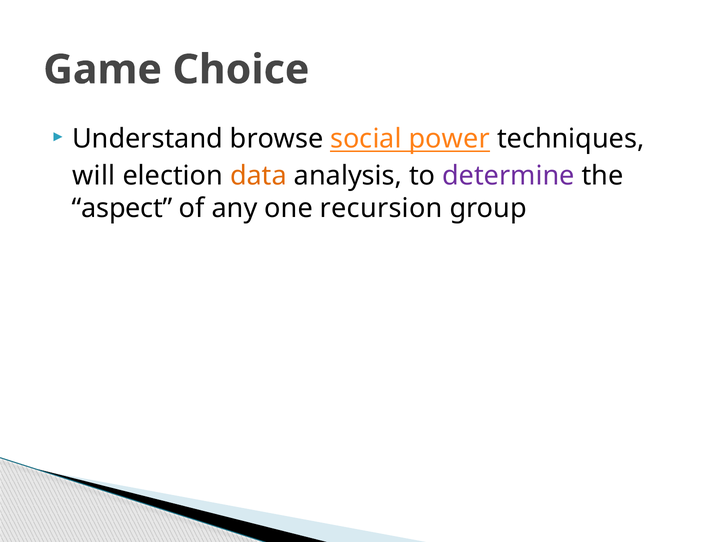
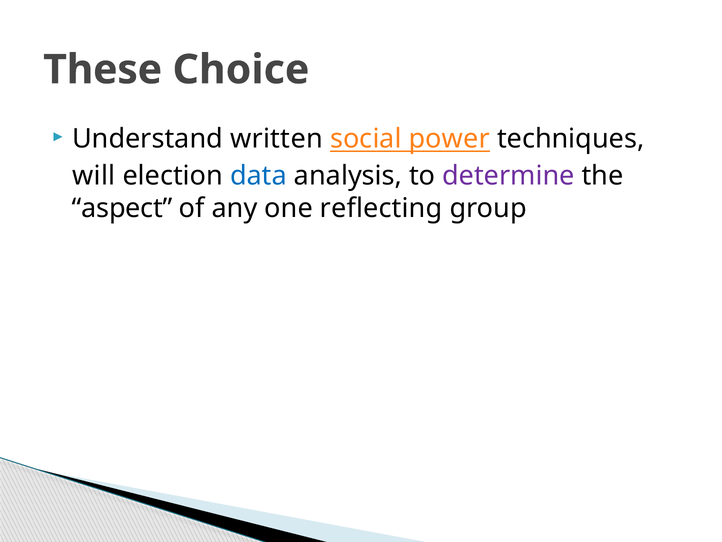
Game: Game -> These
browse: browse -> written
data colour: orange -> blue
recursion: recursion -> reflecting
